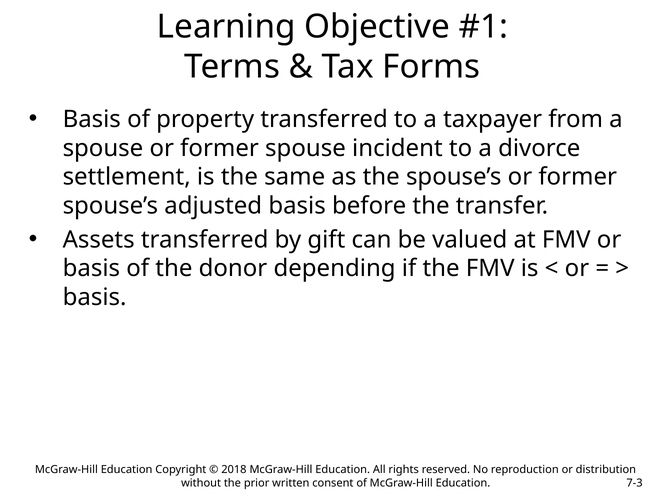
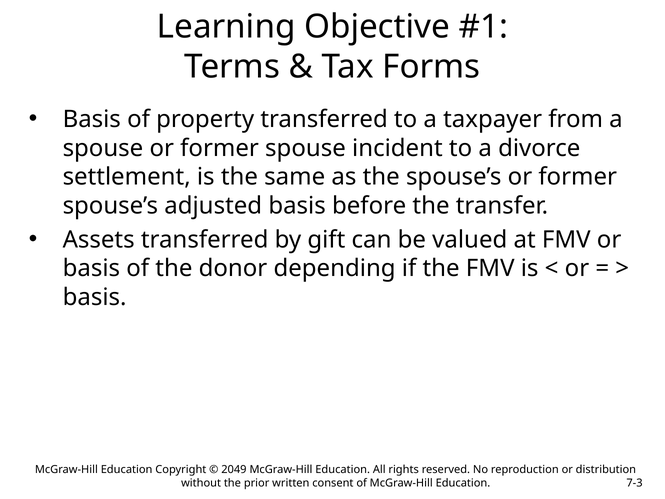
2018: 2018 -> 2049
